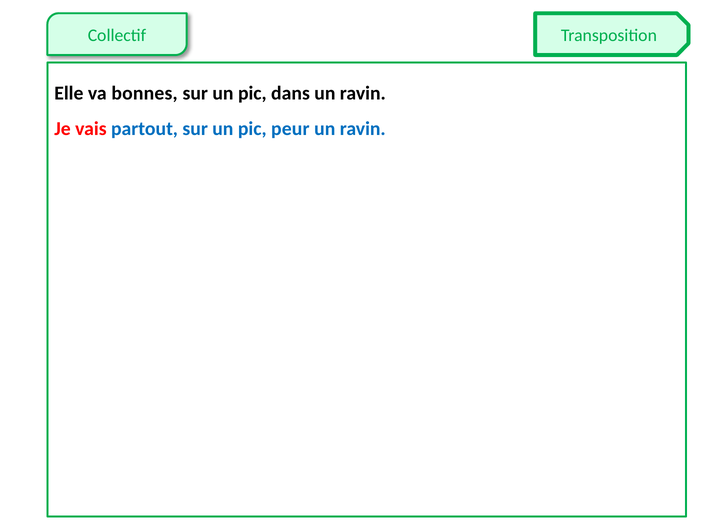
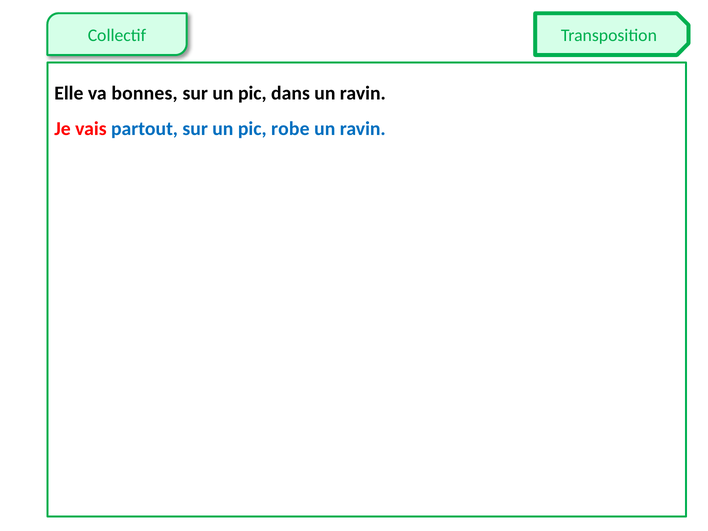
peur: peur -> robe
